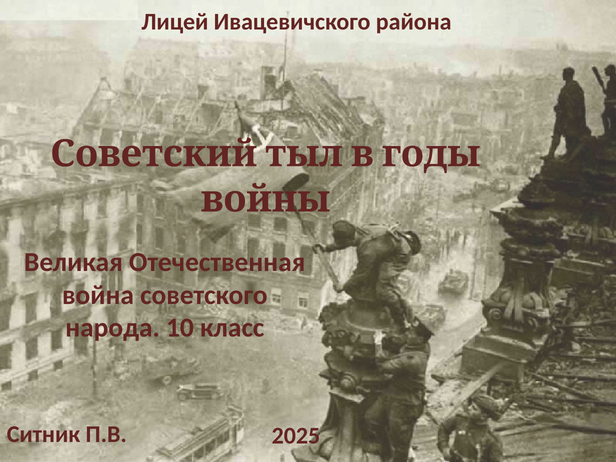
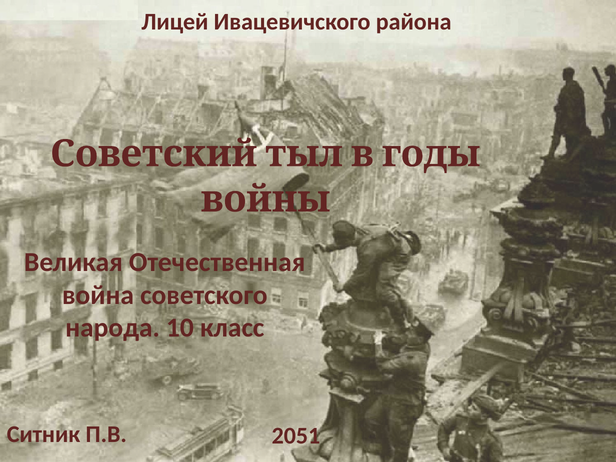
2025: 2025 -> 2051
